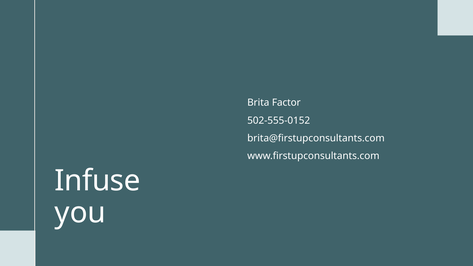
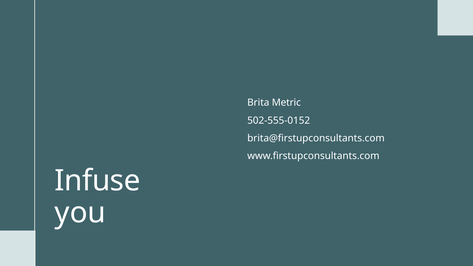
Factor: Factor -> Metric
